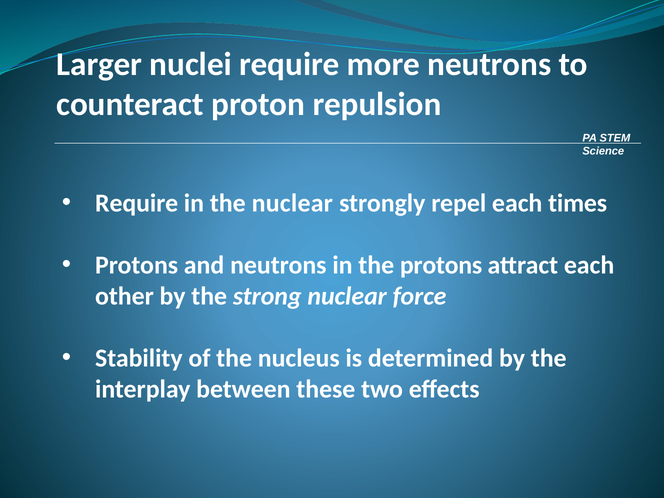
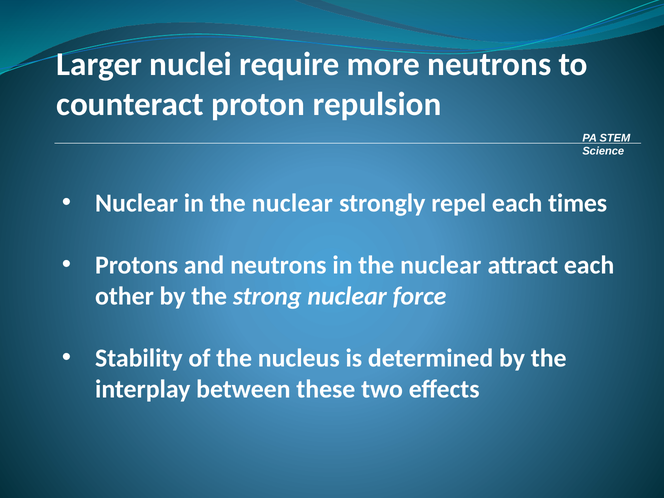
Require at (137, 203): Require -> Nuclear
neutrons in the protons: protons -> nuclear
